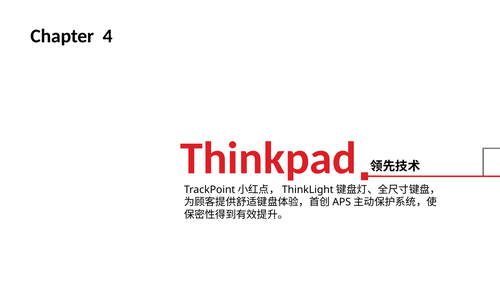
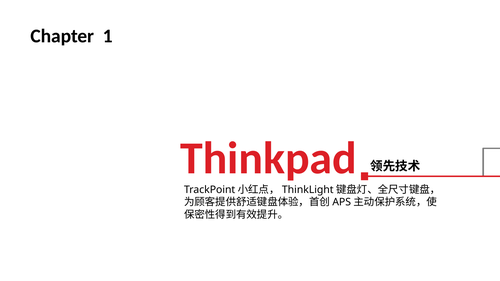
4: 4 -> 1
